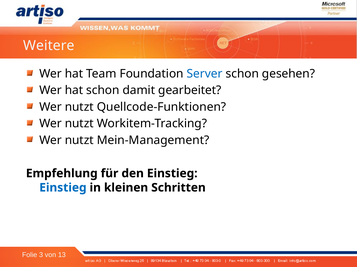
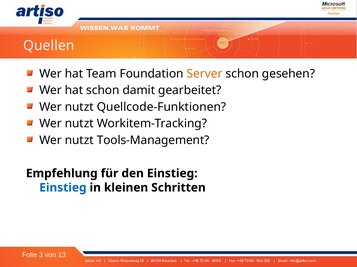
Weitere: Weitere -> Quellen
Server colour: blue -> orange
Mein-Management: Mein-Management -> Tools-Management
